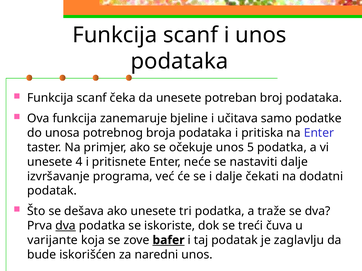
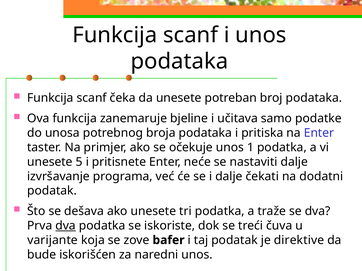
5: 5 -> 1
4: 4 -> 5
bafer underline: present -> none
zaglavlju: zaglavlju -> direktive
